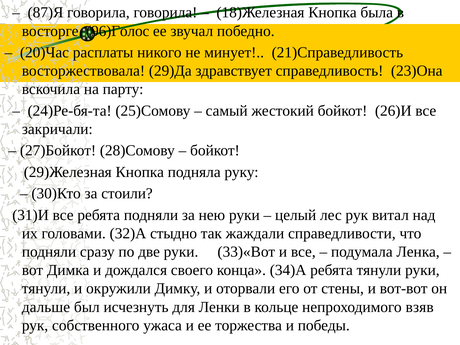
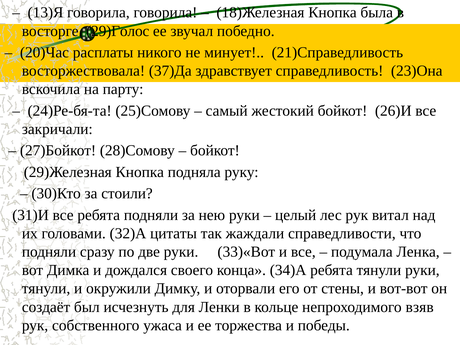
87)Я: 87)Я -> 13)Я
96)Голос: 96)Голос -> 29)Голос
29)Да: 29)Да -> 37)Да
стыдно: стыдно -> цитаты
дальше: дальше -> создаёт
